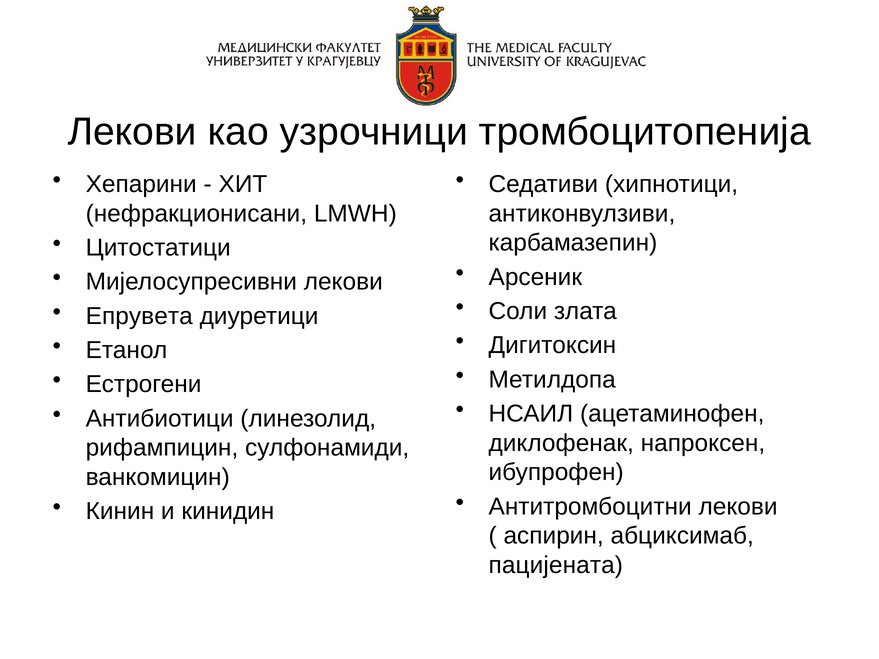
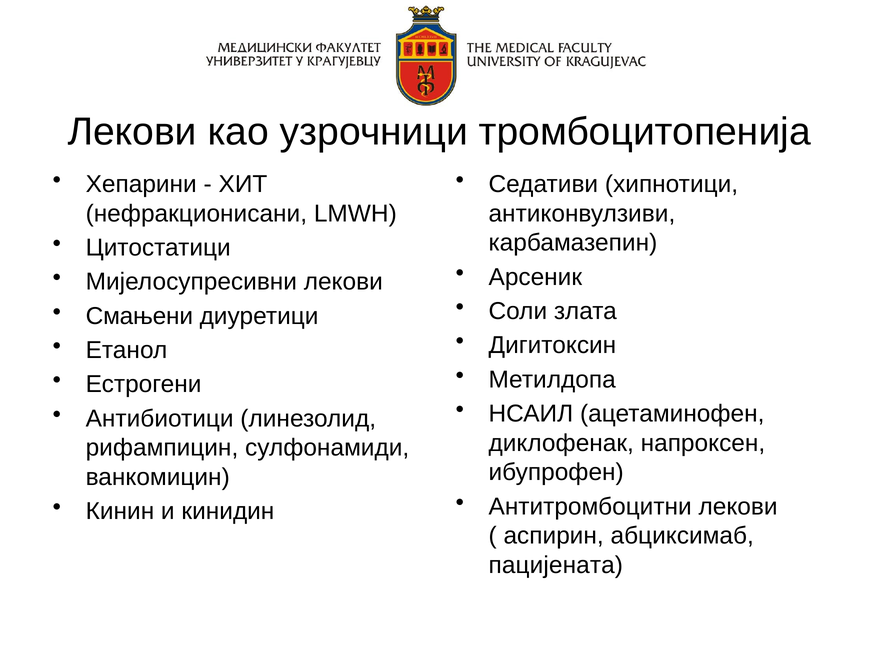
Епрувета: Епрувета -> Смањени
